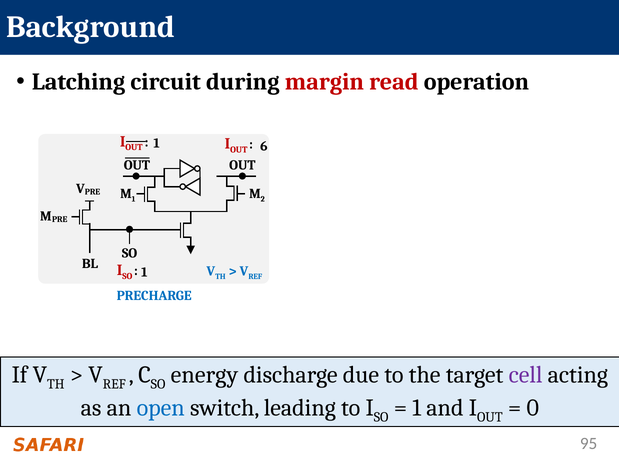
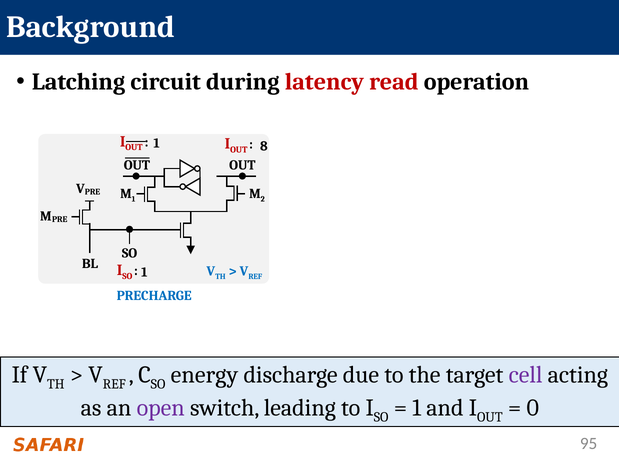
margin: margin -> latency
6: 6 -> 8
open colour: blue -> purple
